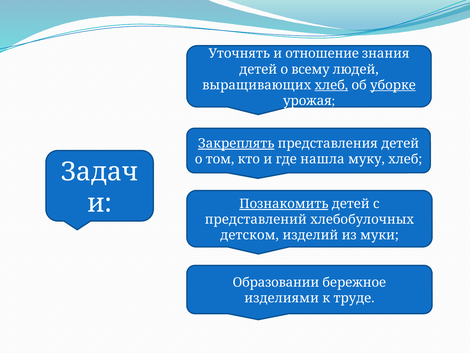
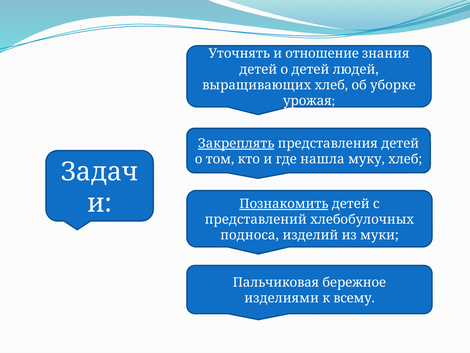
о всему: всему -> детей
хлеб at (331, 85) underline: present -> none
уборке underline: present -> none
детском: детском -> подноса
Образовании: Образовании -> Пальчиковая
труде: труде -> всему
